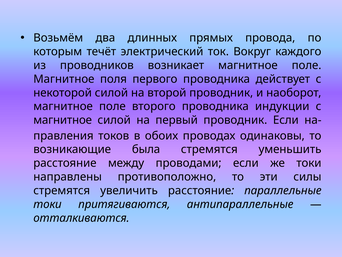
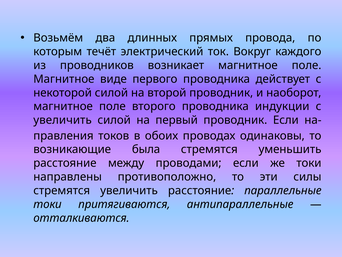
поля: поля -> виде
магнитное at (63, 120): магнитное -> увеличить
